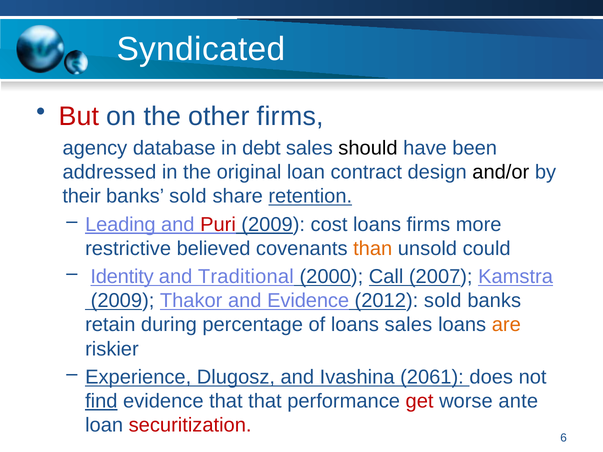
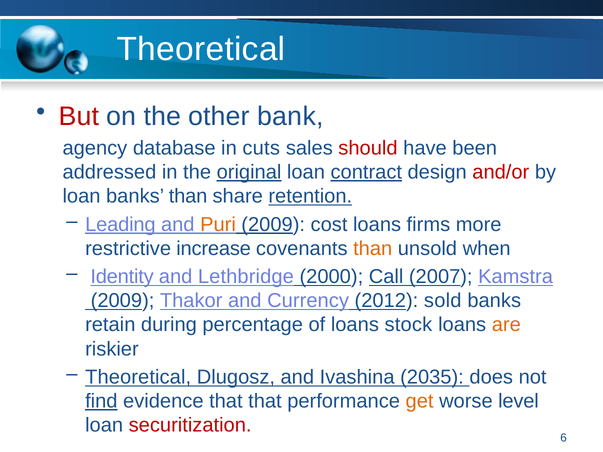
Syndicated at (201, 49): Syndicated -> Theoretical
other firms: firms -> bank
debt: debt -> cuts
should colour: black -> red
original underline: none -> present
contract underline: none -> present
and/or colour: black -> red
their at (82, 196): their -> loan
banks sold: sold -> than
Puri colour: red -> orange
believed: believed -> increase
could: could -> when
Traditional: Traditional -> Lethbridge
and Evidence: Evidence -> Currency
loans sales: sales -> stock
Experience at (138, 377): Experience -> Theoretical
2061: 2061 -> 2035
get colour: red -> orange
ante: ante -> level
